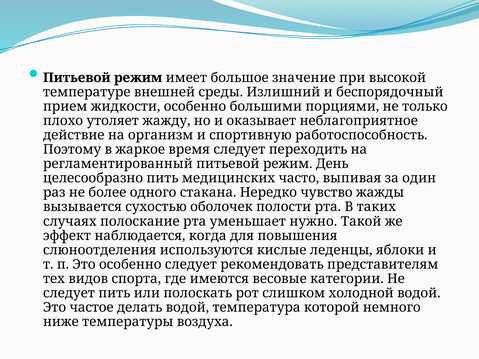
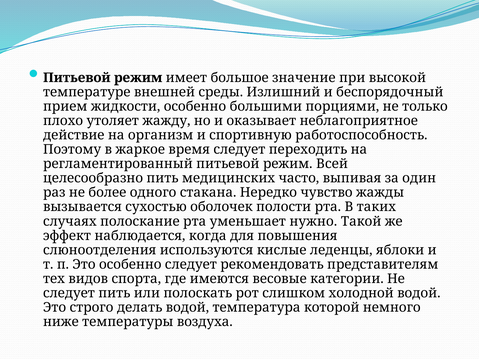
День: День -> Всей
частое: частое -> строго
